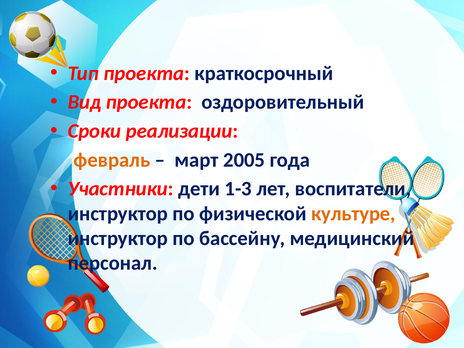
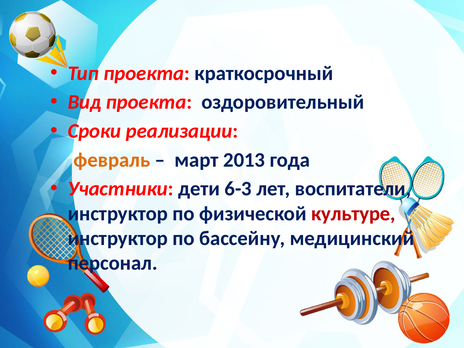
2005: 2005 -> 2013
1-3: 1-3 -> 6-3
культуре colour: orange -> red
